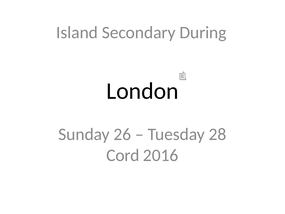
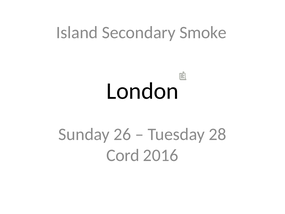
During: During -> Smoke
